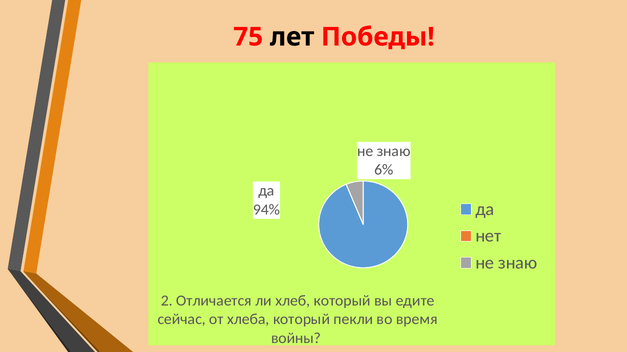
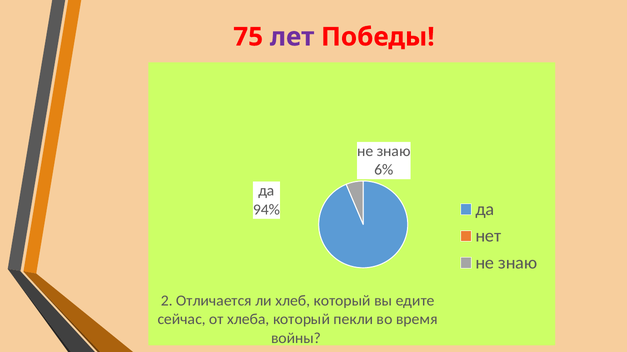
лет colour: black -> purple
